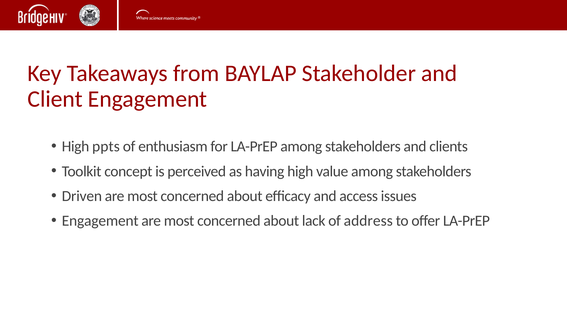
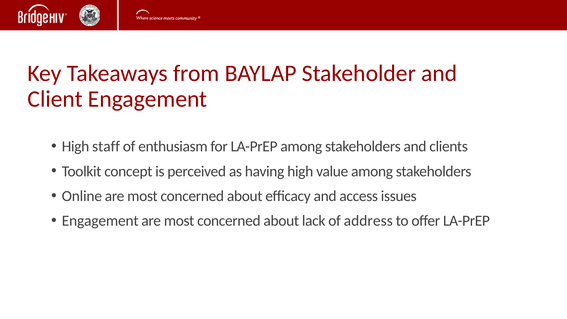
ppts: ppts -> staff
Driven: Driven -> Online
